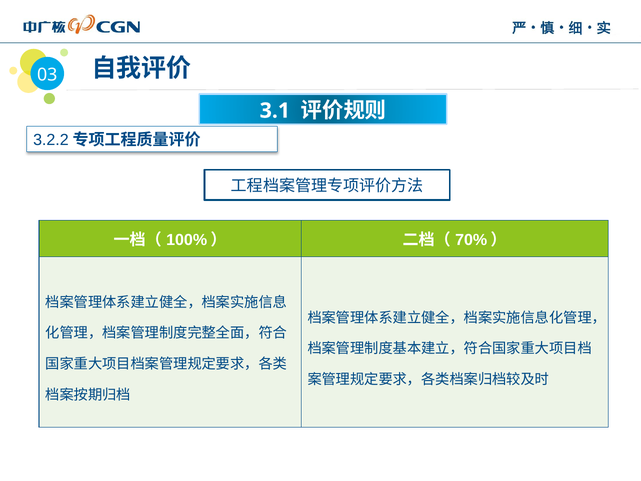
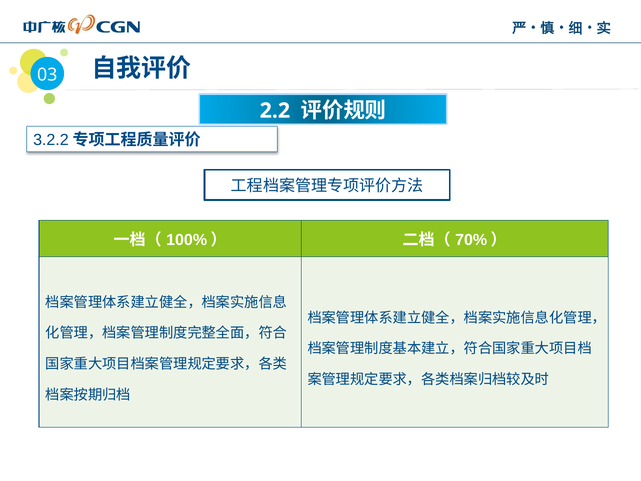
3.1: 3.1 -> 2.2
